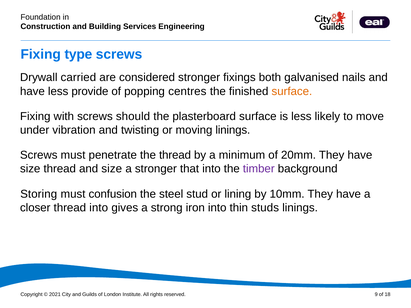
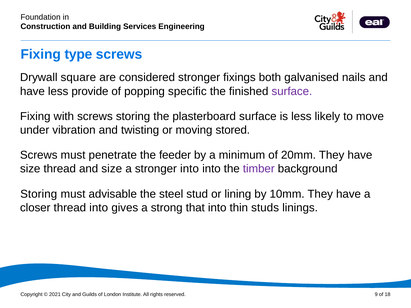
carried: carried -> square
centres: centres -> speciﬁc
surface at (292, 91) colour: orange -> purple
screws should: should -> storing
moving linings: linings -> stored
the thread: thread -> feeder
stronger that: that -> into
confusion: confusion -> advisable
iron: iron -> that
